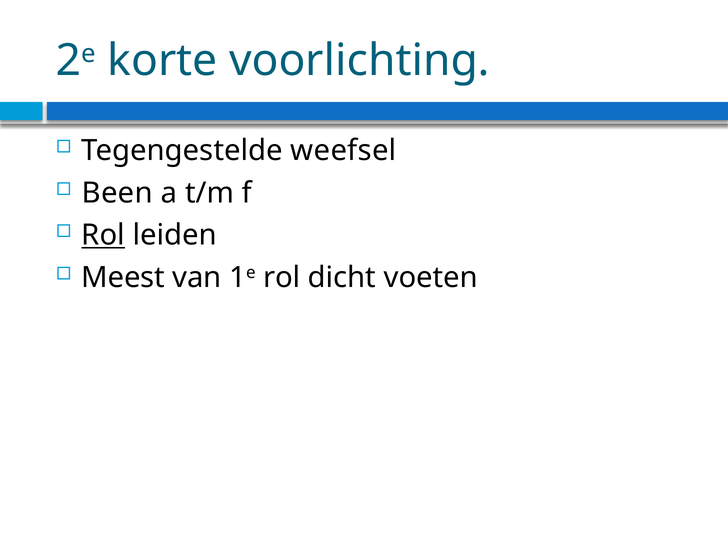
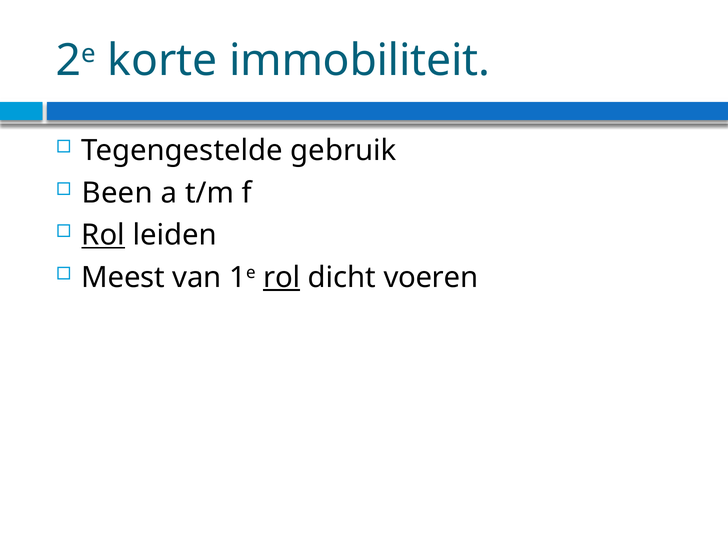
voorlichting: voorlichting -> immobiliteit
weefsel: weefsel -> gebruik
rol at (282, 277) underline: none -> present
voeten: voeten -> voeren
